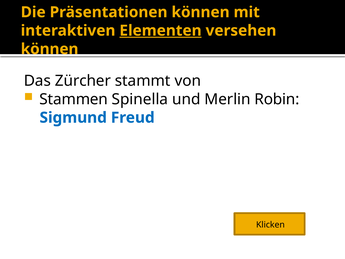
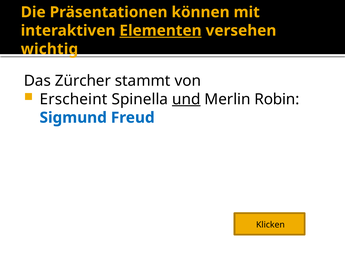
können at (50, 49): können -> wichtig
Stammen: Stammen -> Erscheint
und underline: none -> present
